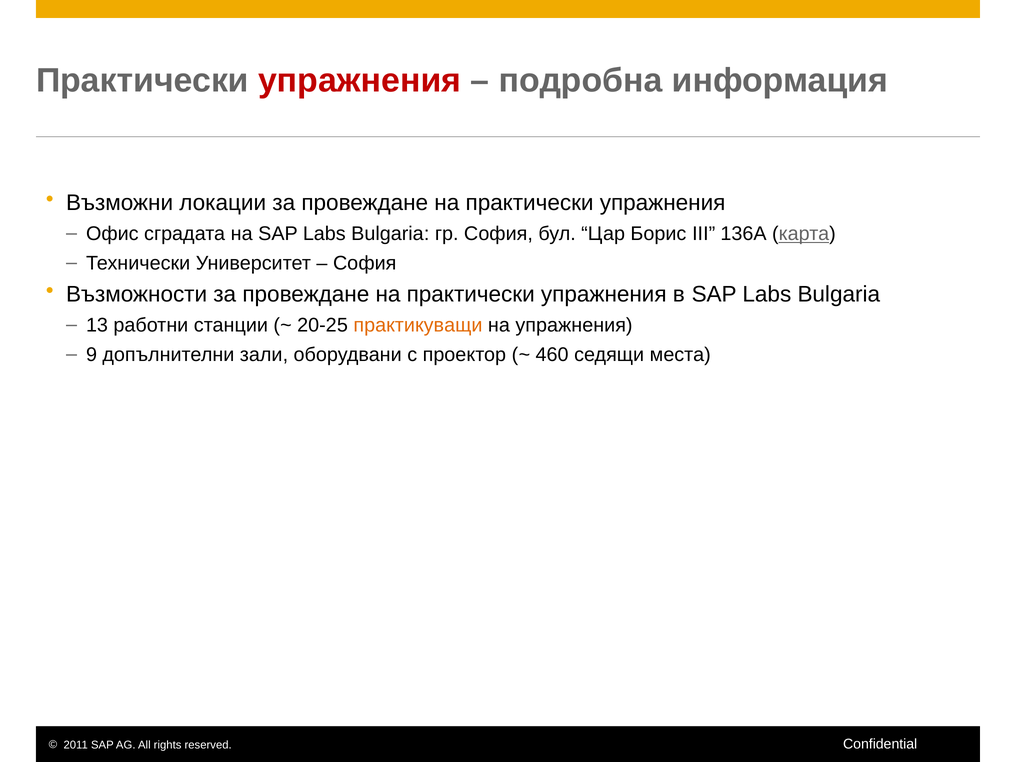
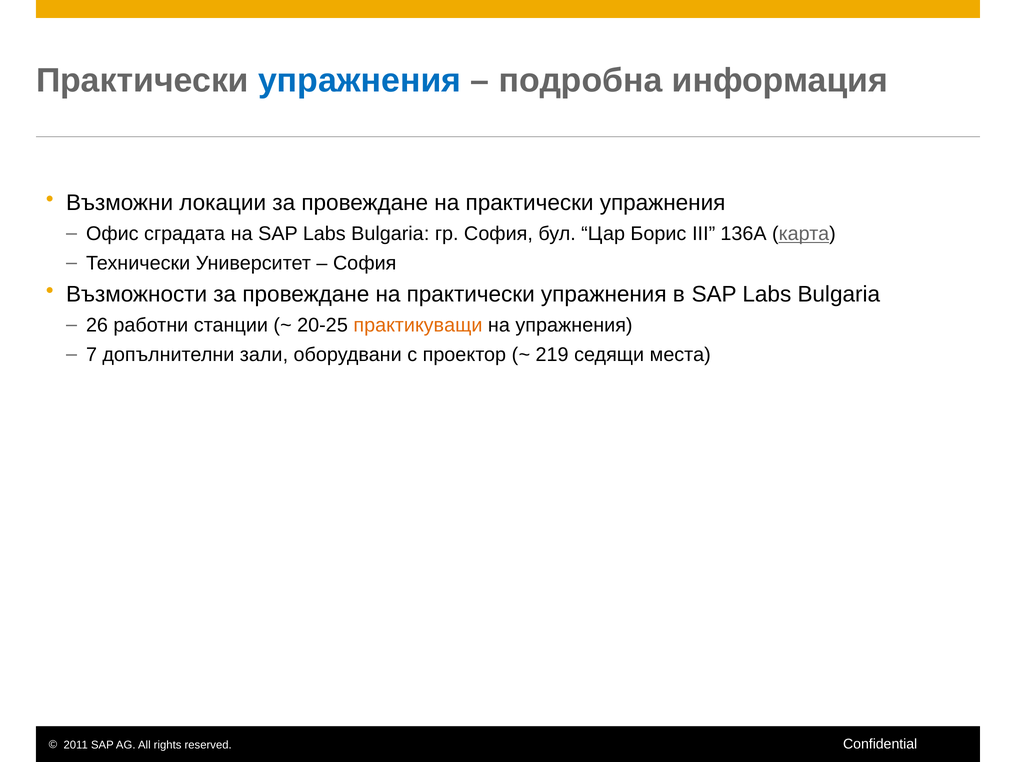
упражнения at (360, 80) colour: red -> blue
13: 13 -> 26
9: 9 -> 7
460: 460 -> 219
